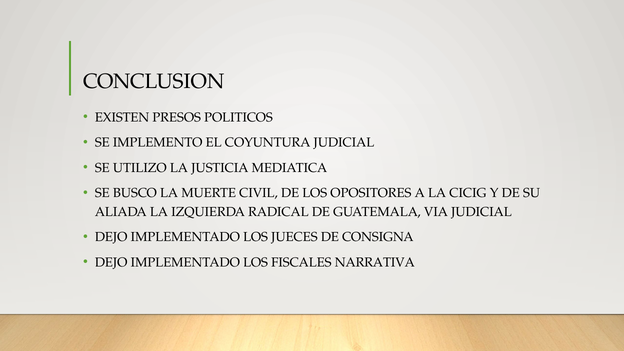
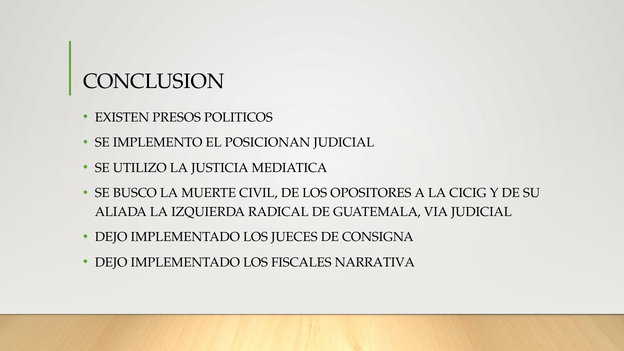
COYUNTURA: COYUNTURA -> POSICIONAN
